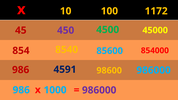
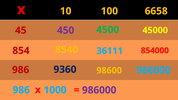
1172: 1172 -> 6658
85600: 85600 -> 36111
4591: 4591 -> 9360
